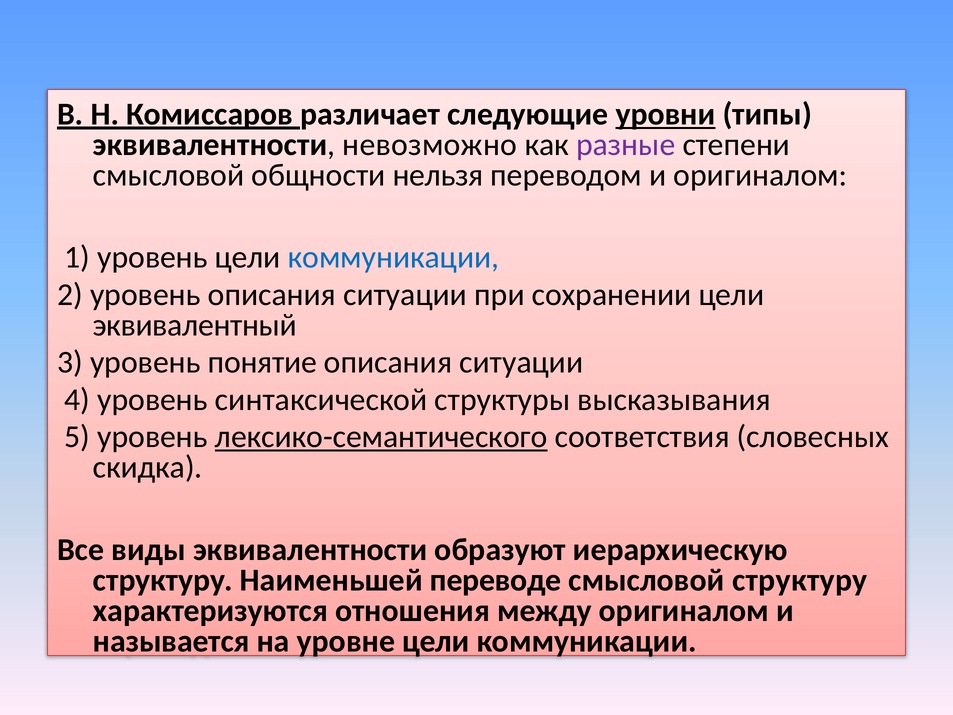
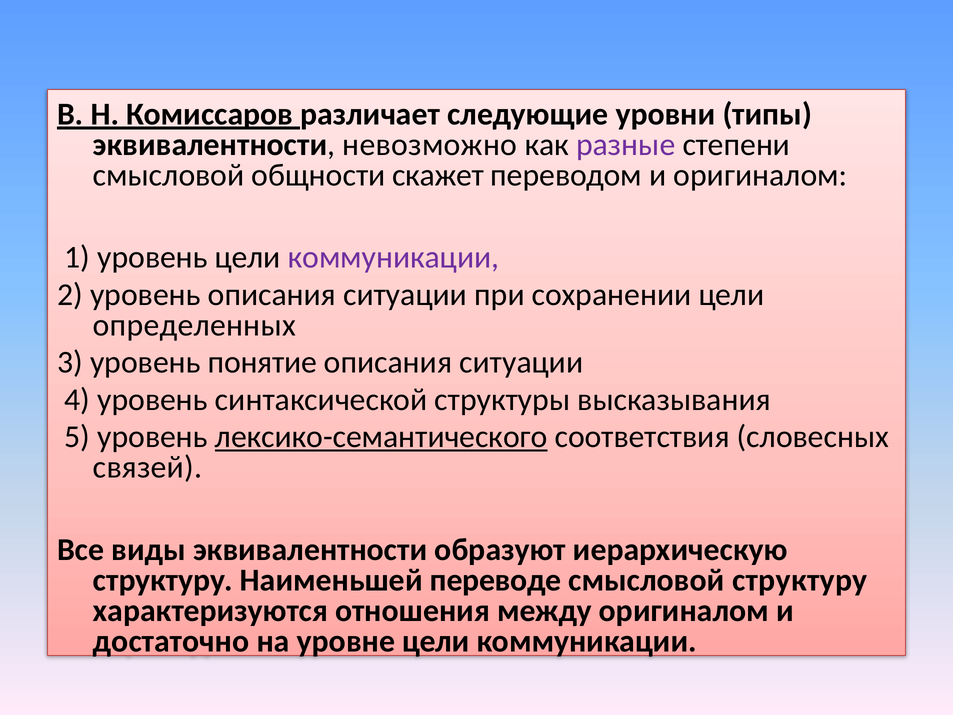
уровни underline: present -> none
нельзя: нельзя -> скажет
коммуникации at (393, 257) colour: blue -> purple
эквивалентный: эквивалентный -> определенных
скидка: скидка -> связей
называется: называется -> достаточно
